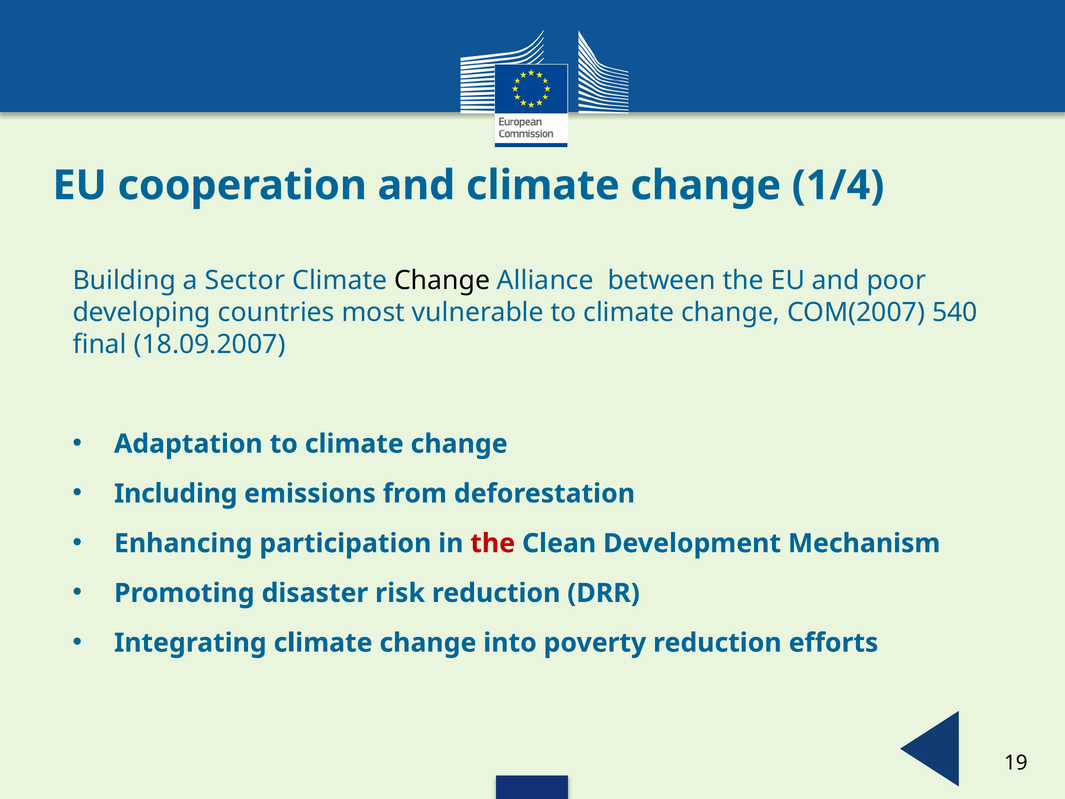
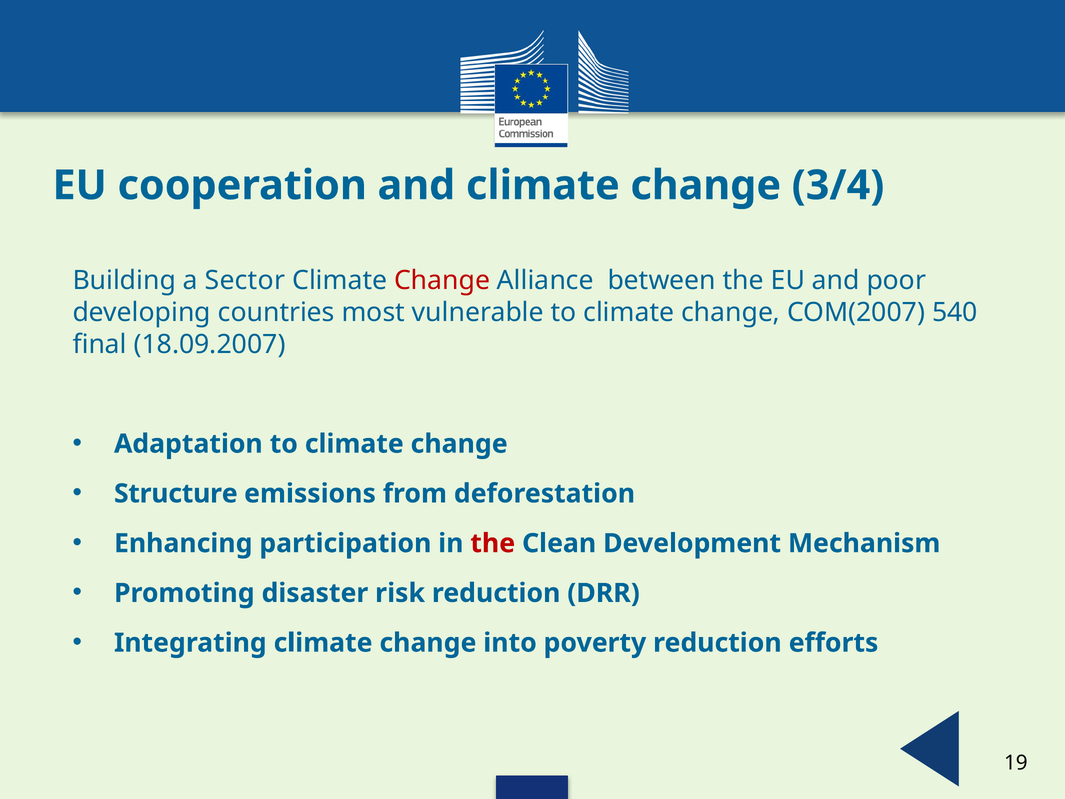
1/4: 1/4 -> 3/4
Change at (442, 280) colour: black -> red
Including: Including -> Structure
